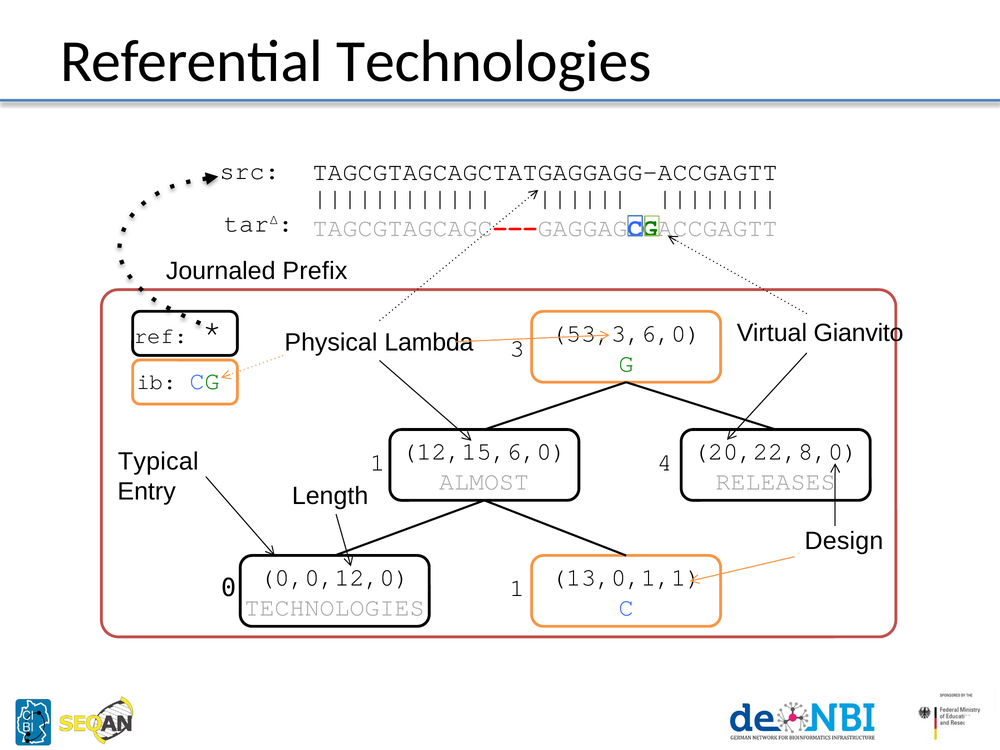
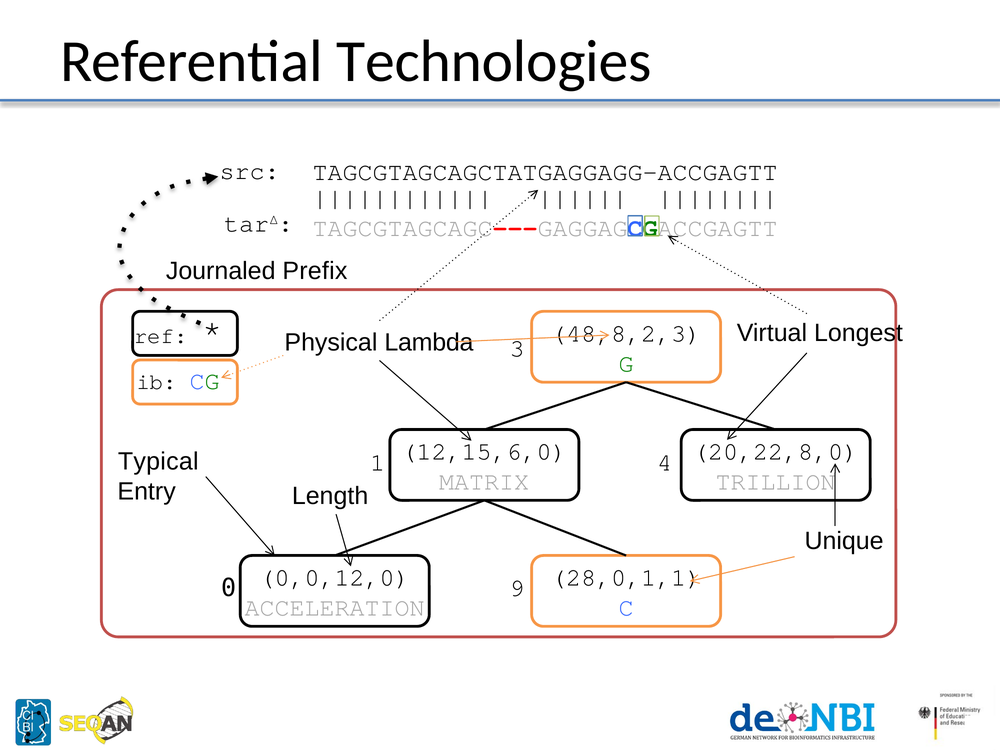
Gianvito: Gianvito -> Longest
53,3,6,0: 53,3,6,0 -> 48,8,2,3
ALMOST: ALMOST -> MATRIX
RELEASES: RELEASES -> TRILLION
Design: Design -> Unique
13,0,1,1: 13,0,1,1 -> 28,0,1,1
0 1: 1 -> 9
TECHNOLOGIES at (335, 608): TECHNOLOGIES -> ACCELERATION
